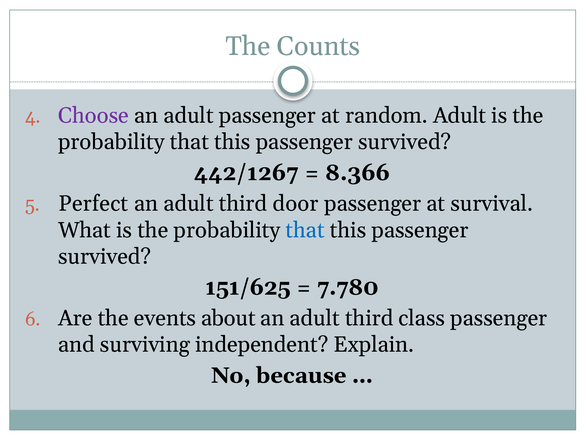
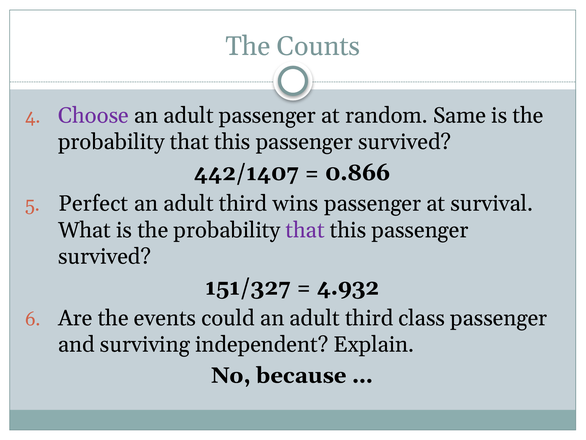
random Adult: Adult -> Same
442/1267: 442/1267 -> 442/1407
8.366: 8.366 -> 0.866
door: door -> wins
that at (305, 230) colour: blue -> purple
151/625: 151/625 -> 151/327
7.780: 7.780 -> 4.932
about: about -> could
